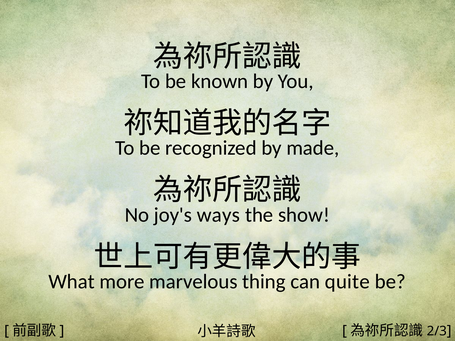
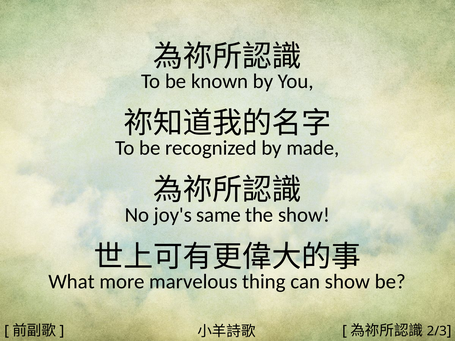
ways: ways -> same
can quite: quite -> show
